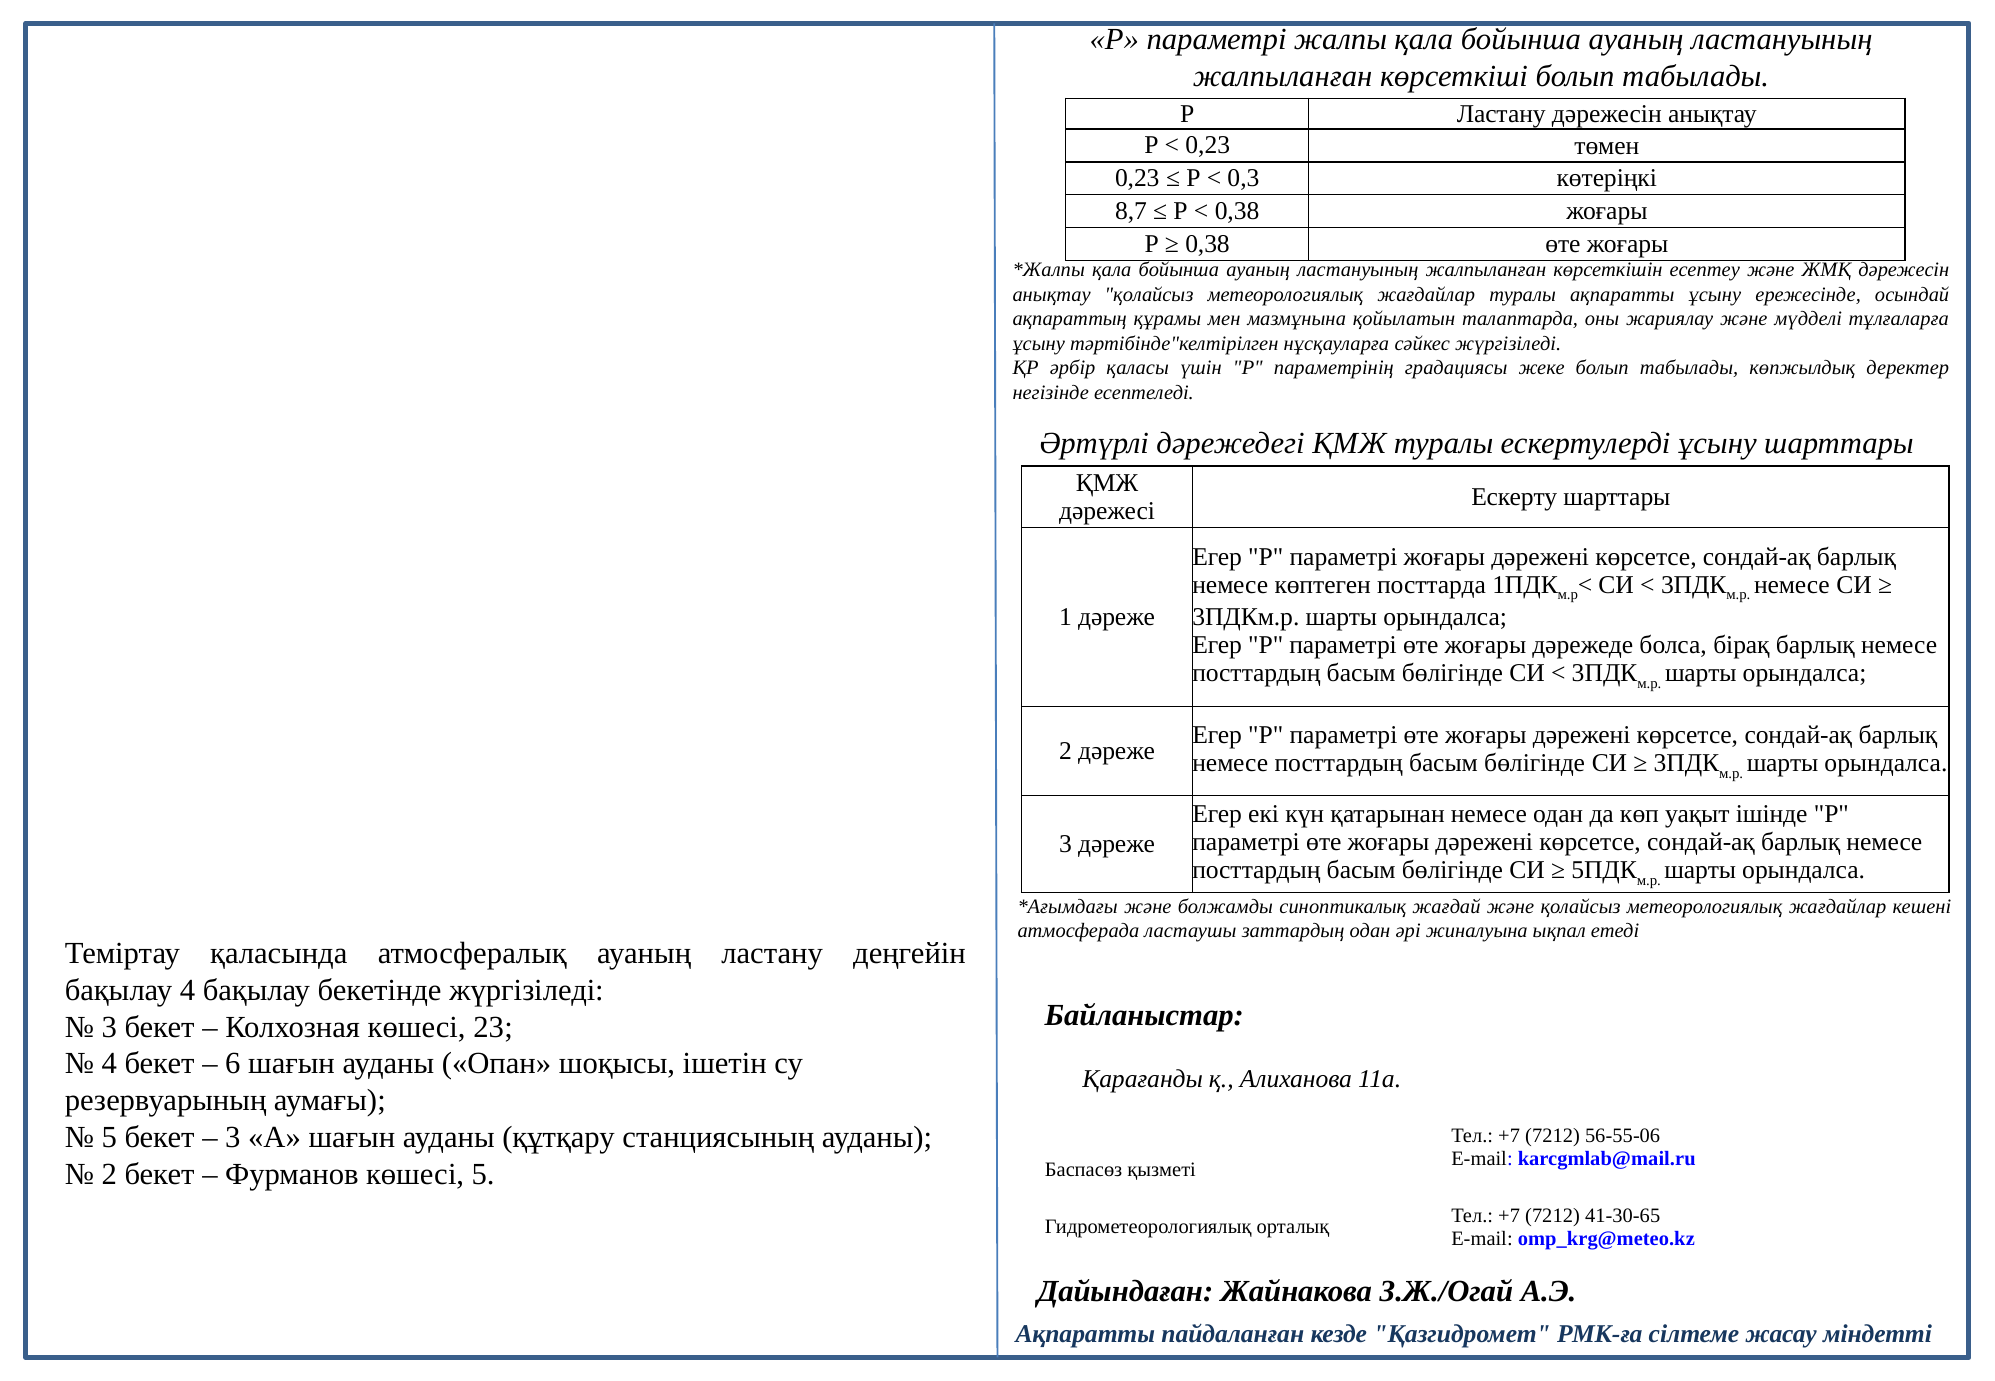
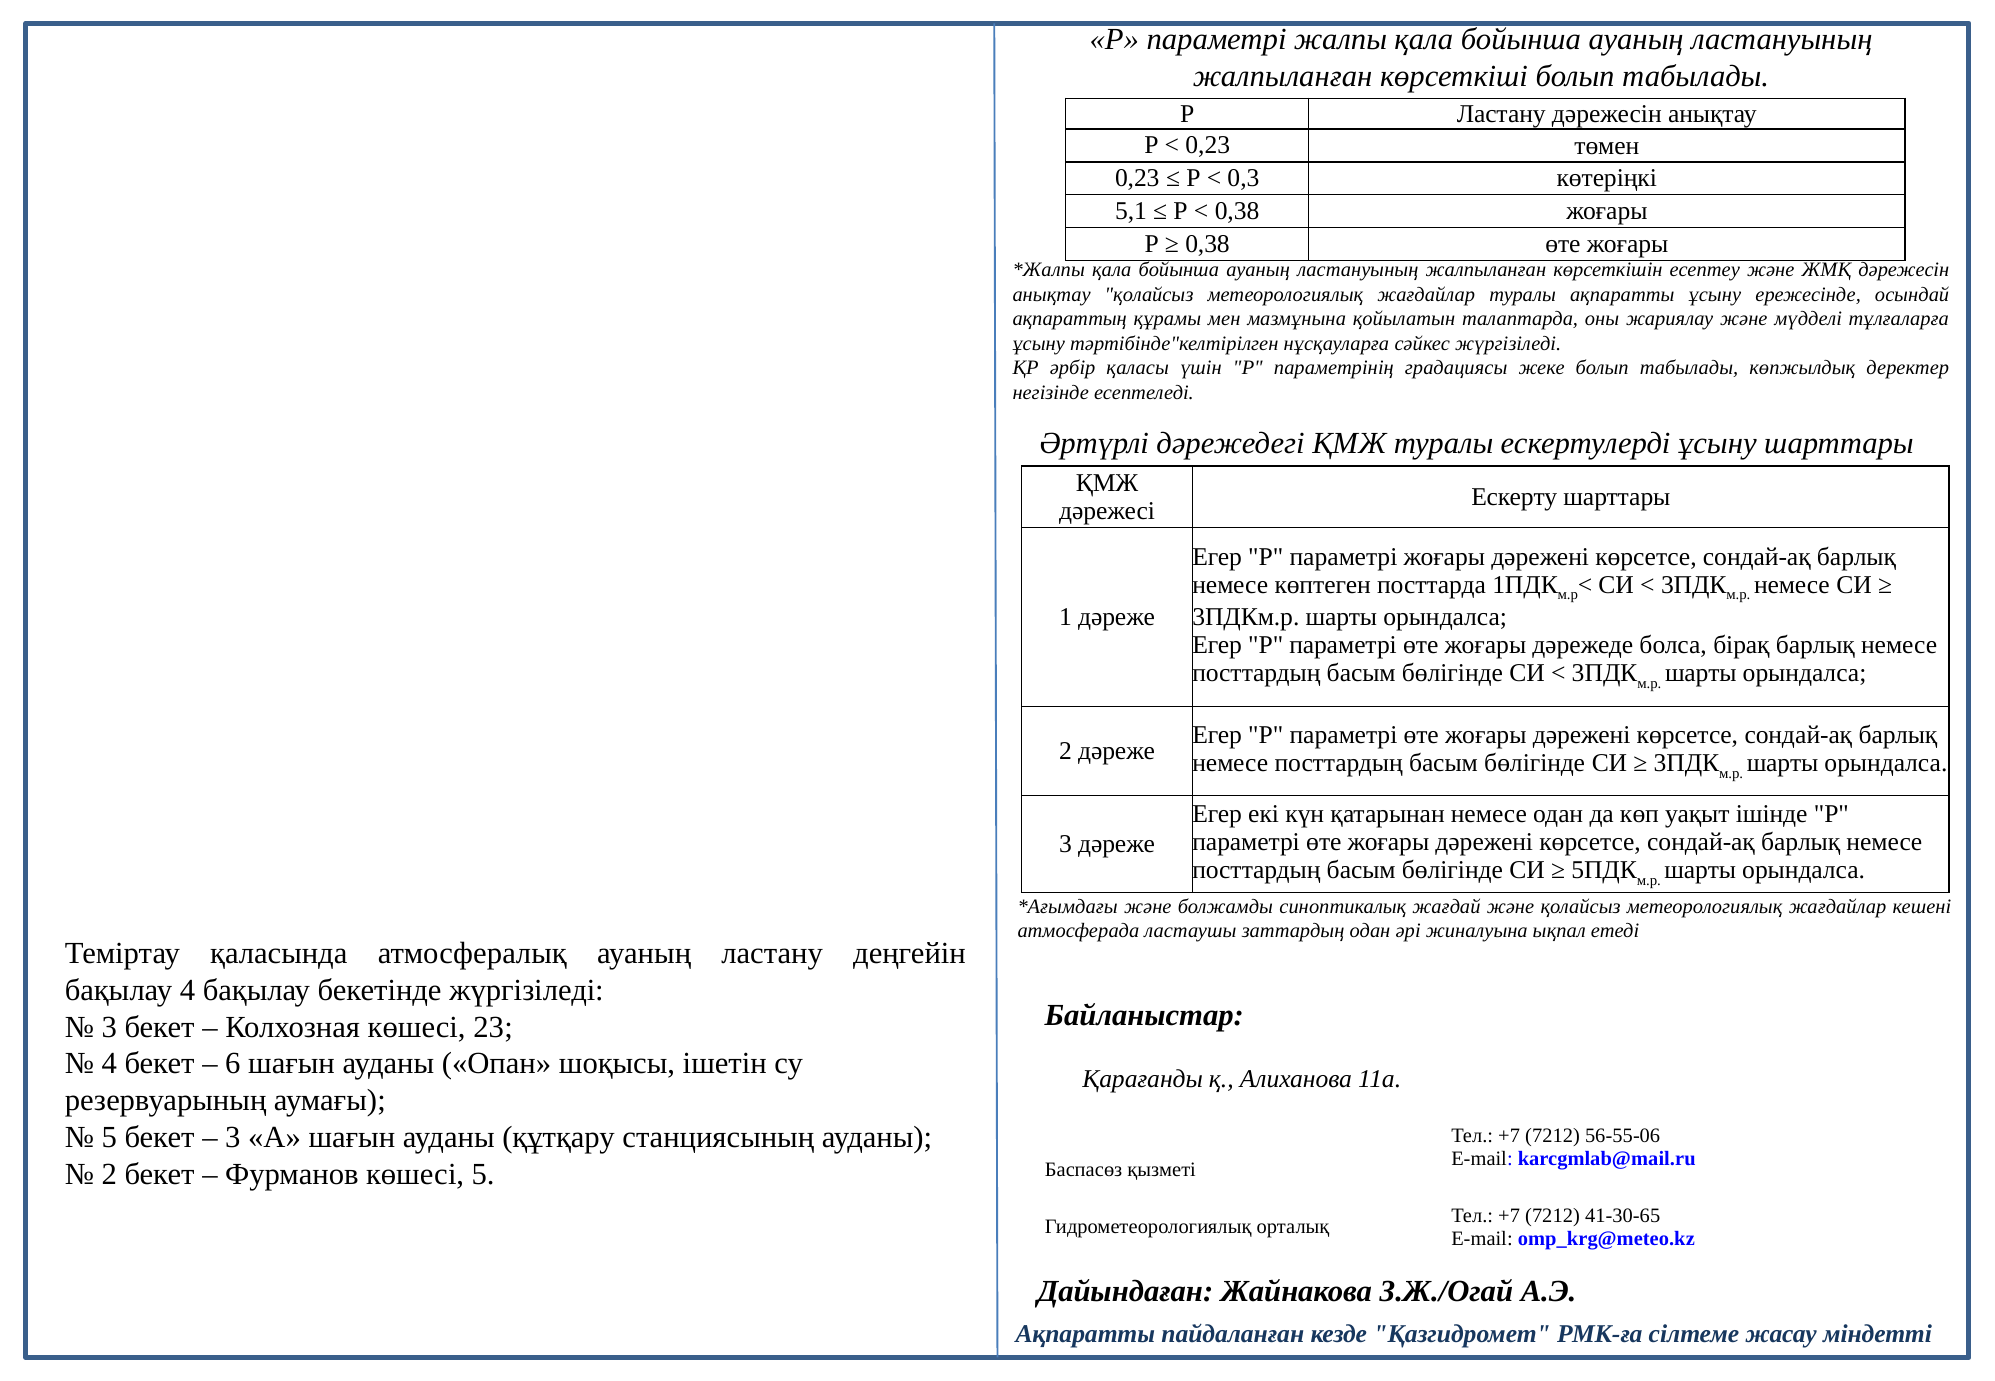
8,7: 8,7 -> 5,1
